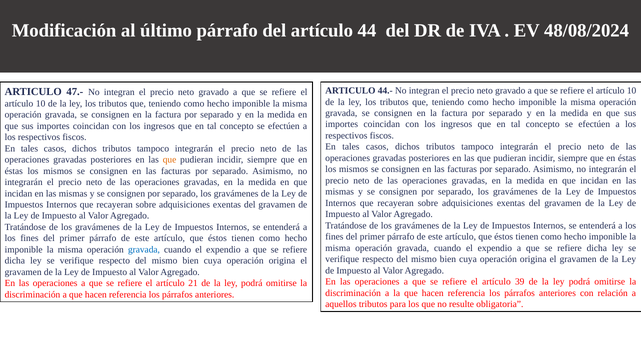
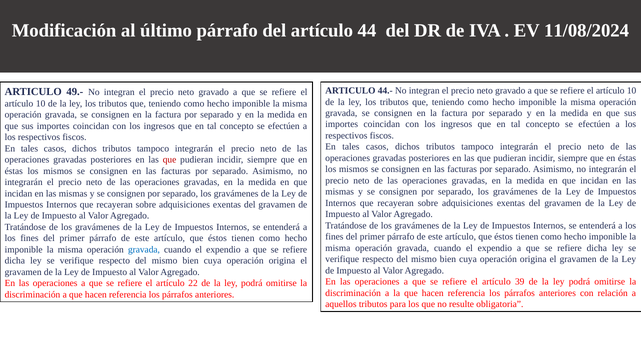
48/08/2024: 48/08/2024 -> 11/08/2024
47.-: 47.- -> 49.-
que at (170, 160) colour: orange -> red
21: 21 -> 22
